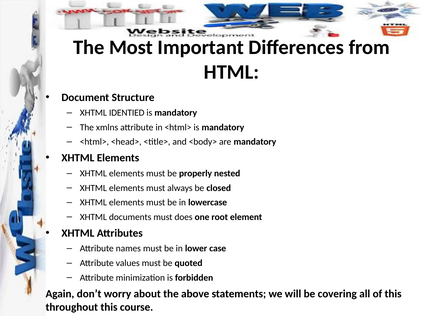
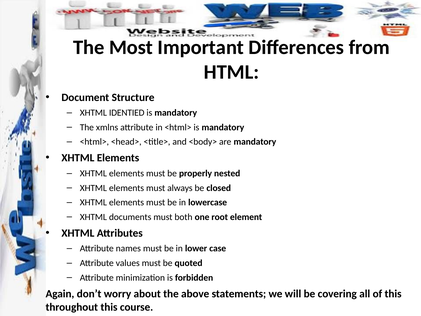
does: does -> both
